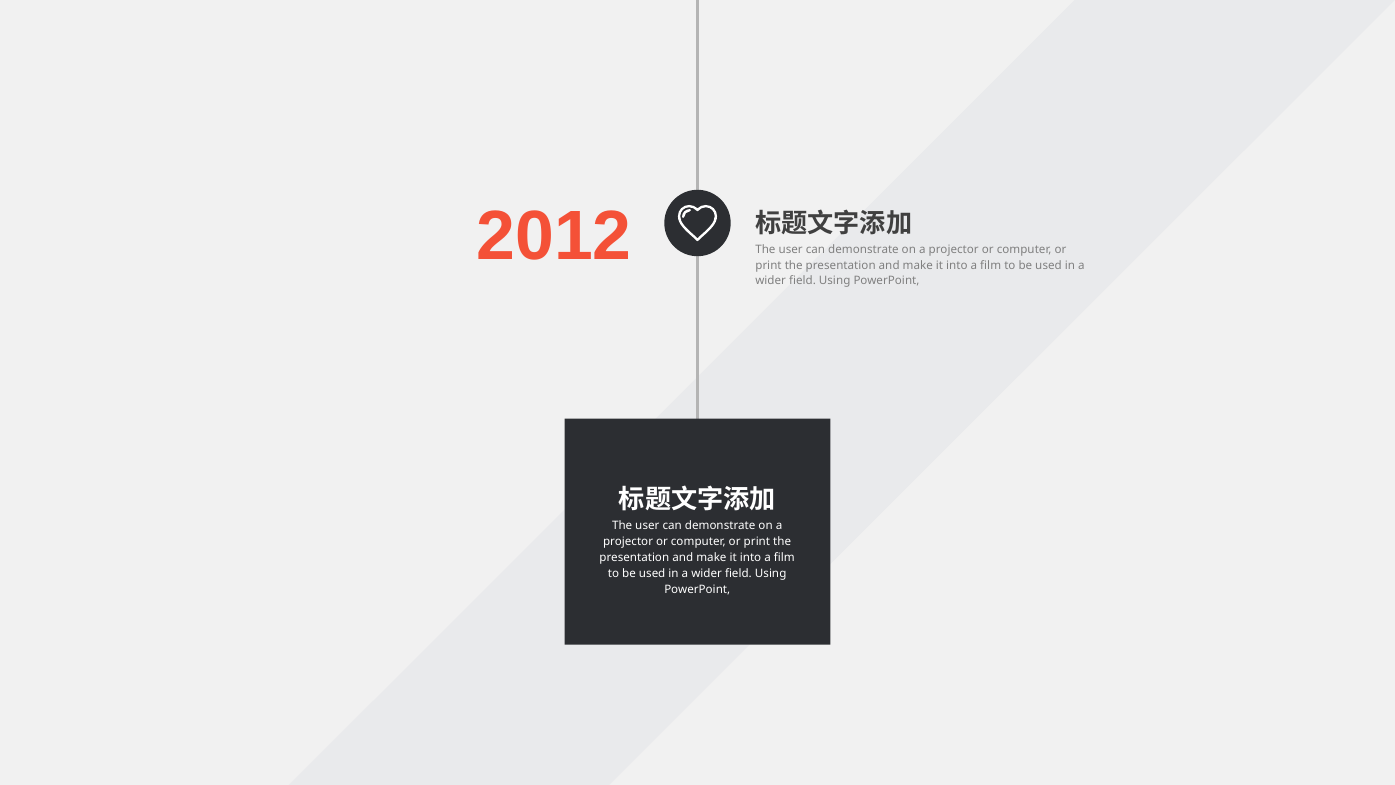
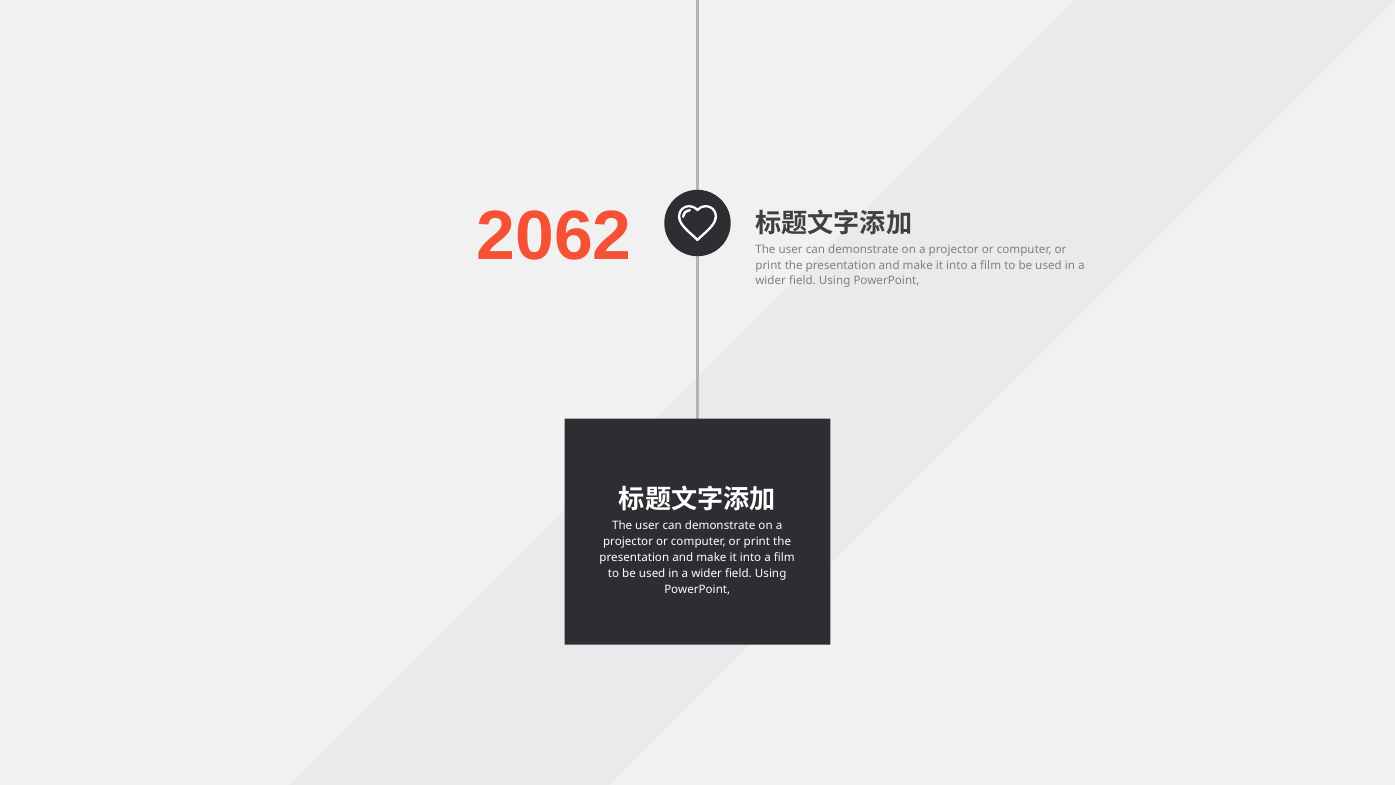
2012: 2012 -> 2062
